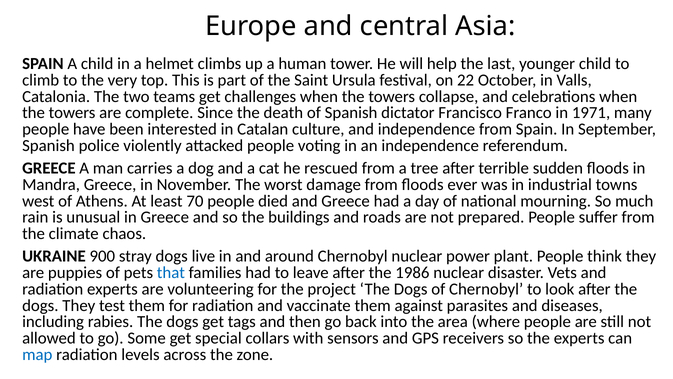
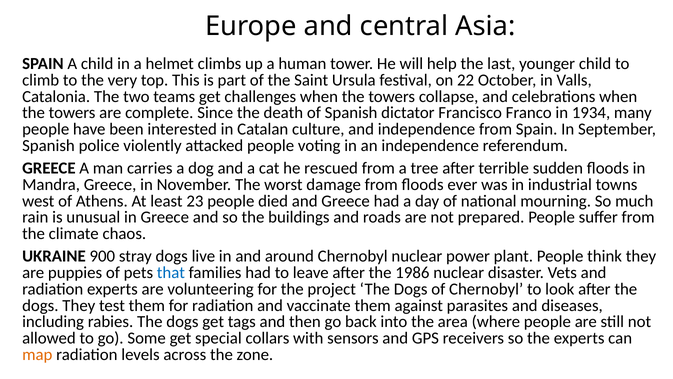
1971: 1971 -> 1934
70: 70 -> 23
map colour: blue -> orange
